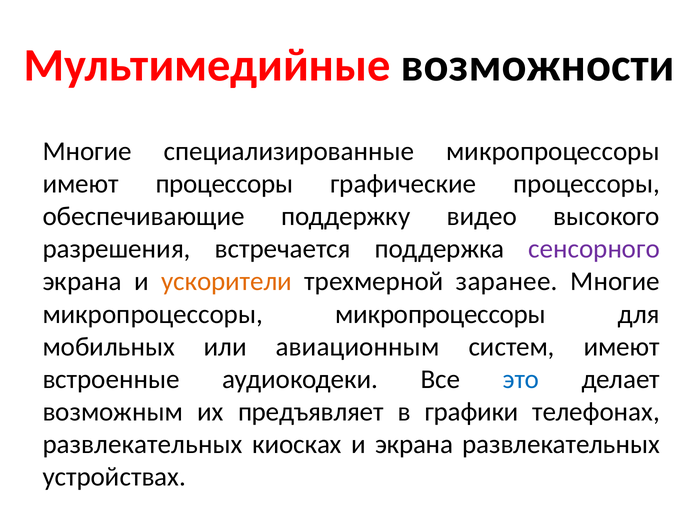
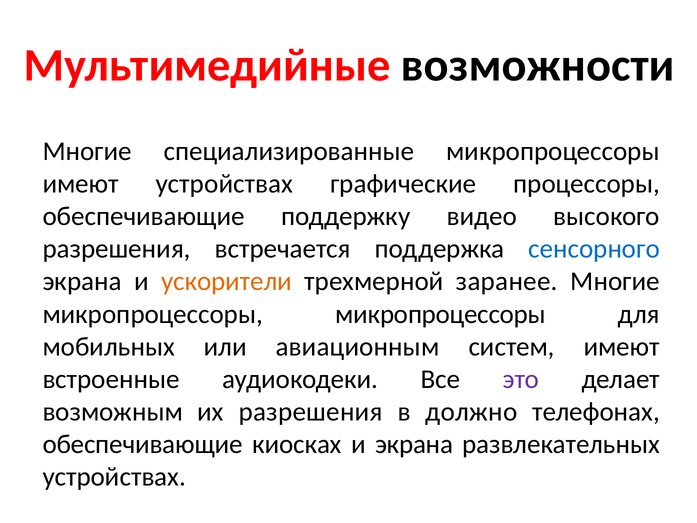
имеют процессоры: процессоры -> устройствах
сенсорного colour: purple -> blue
это colour: blue -> purple
их предъявляет: предъявляет -> разрешения
графики: графики -> должно
развлекательных at (142, 444): развлекательных -> обеспечивающие
